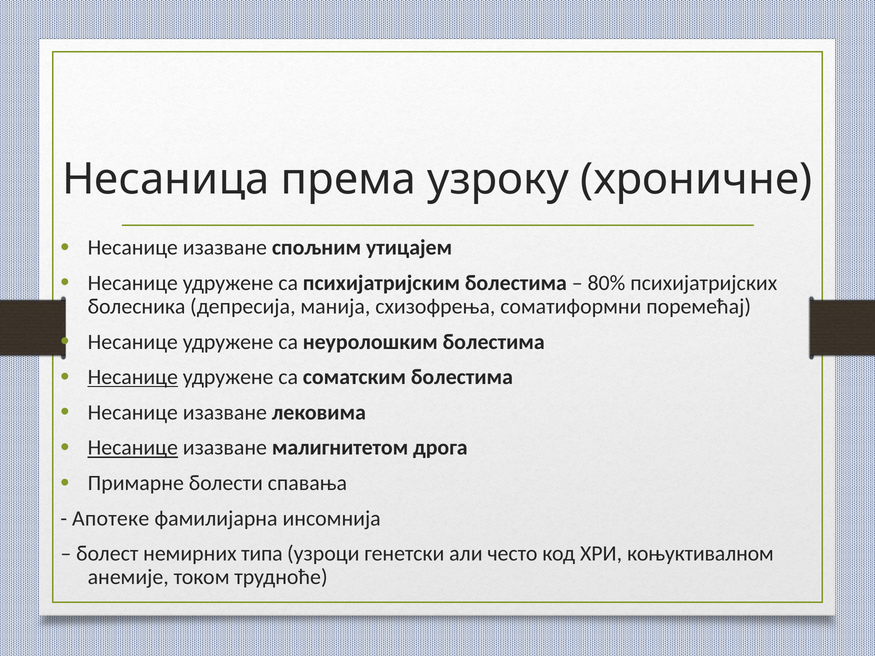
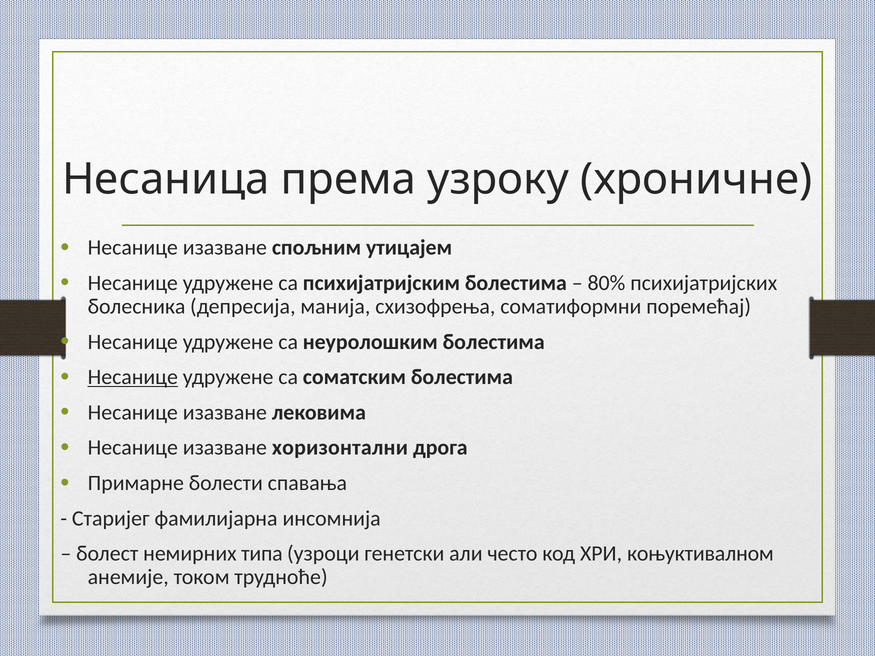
Несанице at (133, 448) underline: present -> none
малигнитетом: малигнитетом -> хоризонтални
Апотеке: Апотеке -> Старијег
